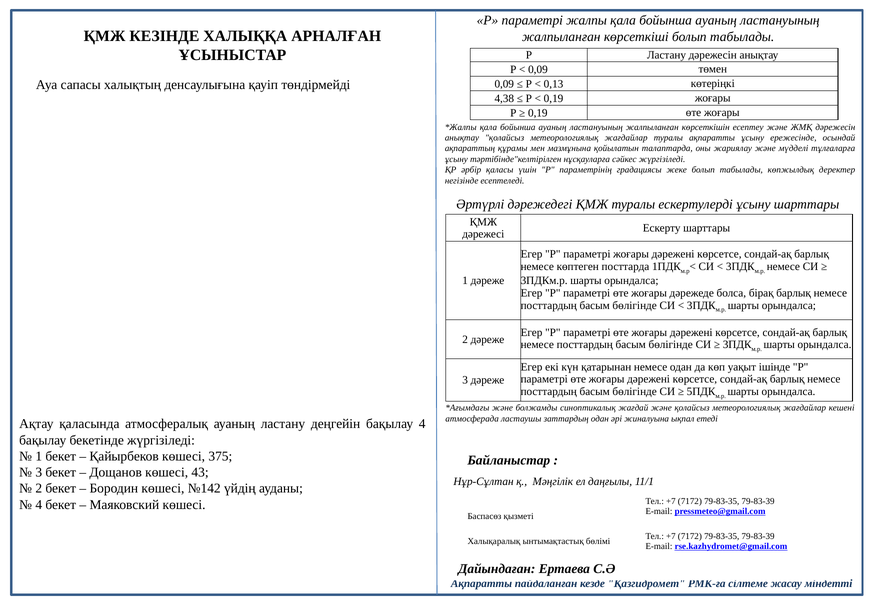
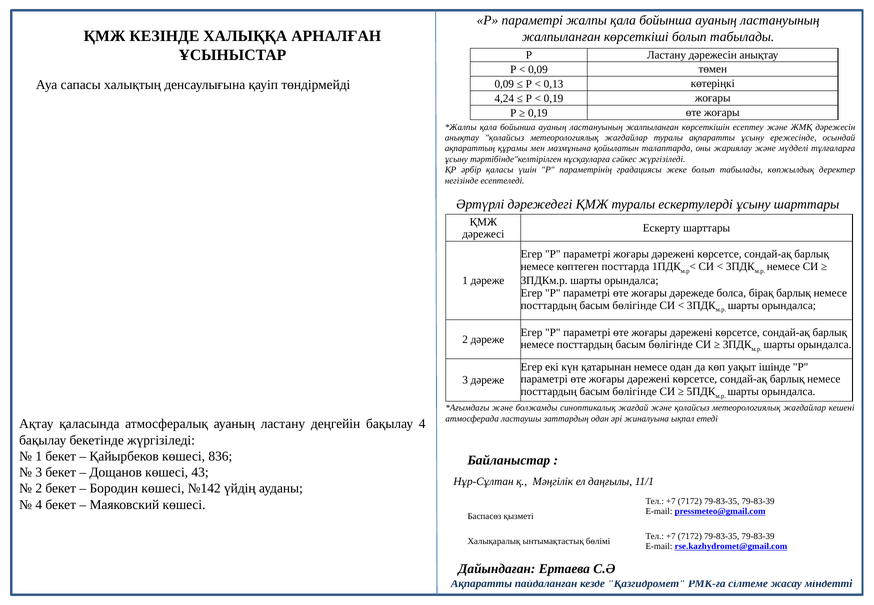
4,38: 4,38 -> 4,24
375: 375 -> 836
